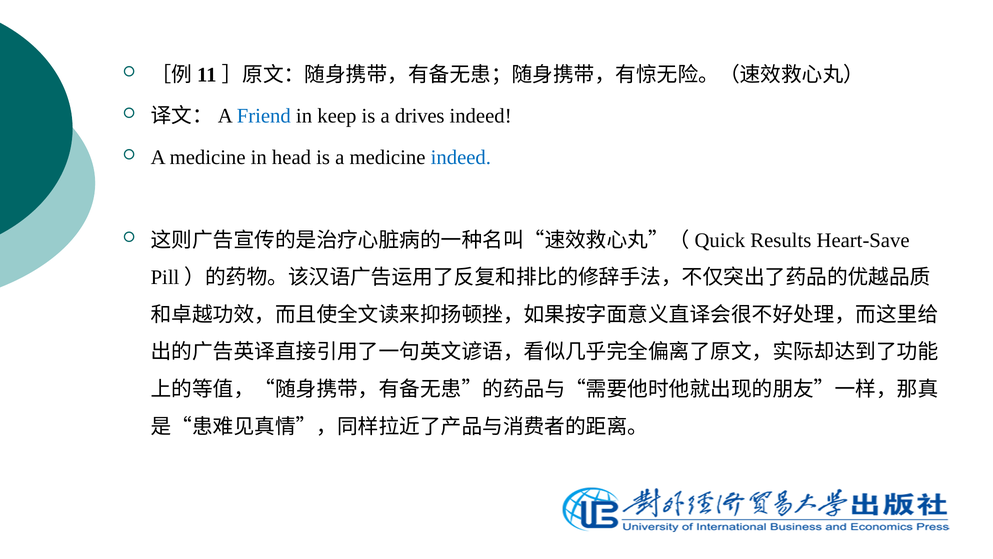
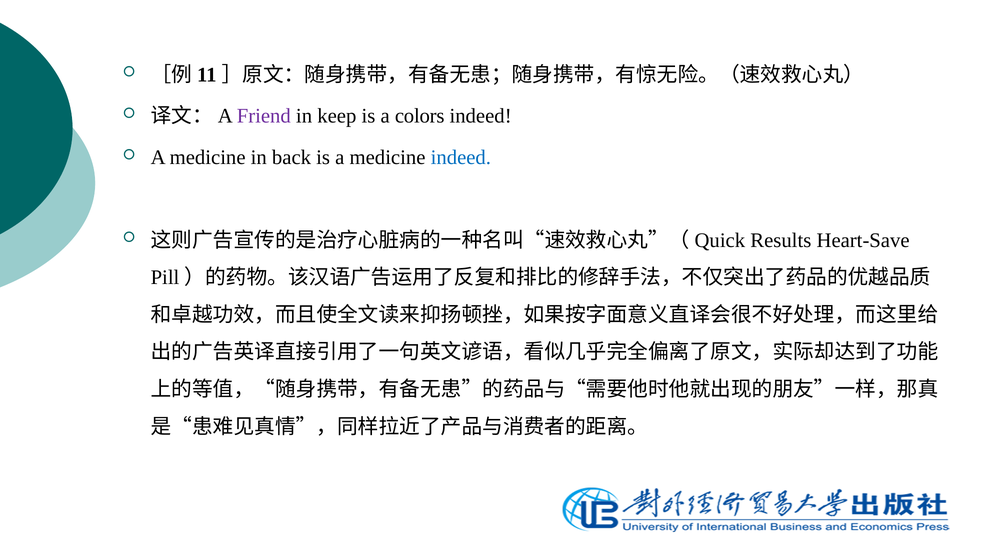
Friend colour: blue -> purple
drives: drives -> colors
head: head -> back
